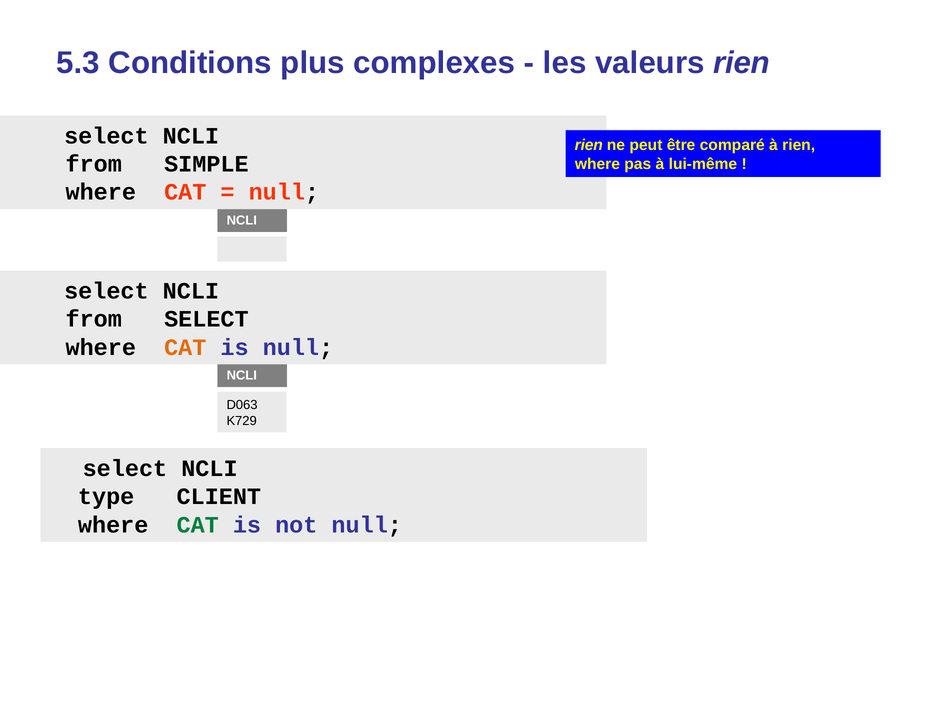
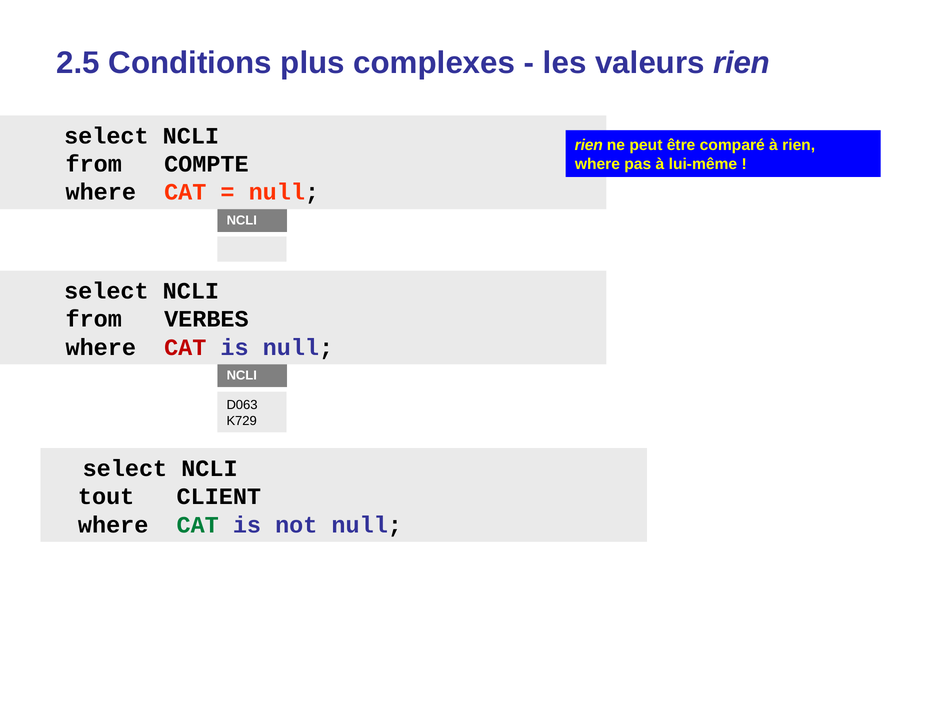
5.3: 5.3 -> 2.5
SIMPLE: SIMPLE -> COMPTE
from SELECT: SELECT -> VERBES
CAT at (185, 347) colour: orange -> red
type: type -> tout
